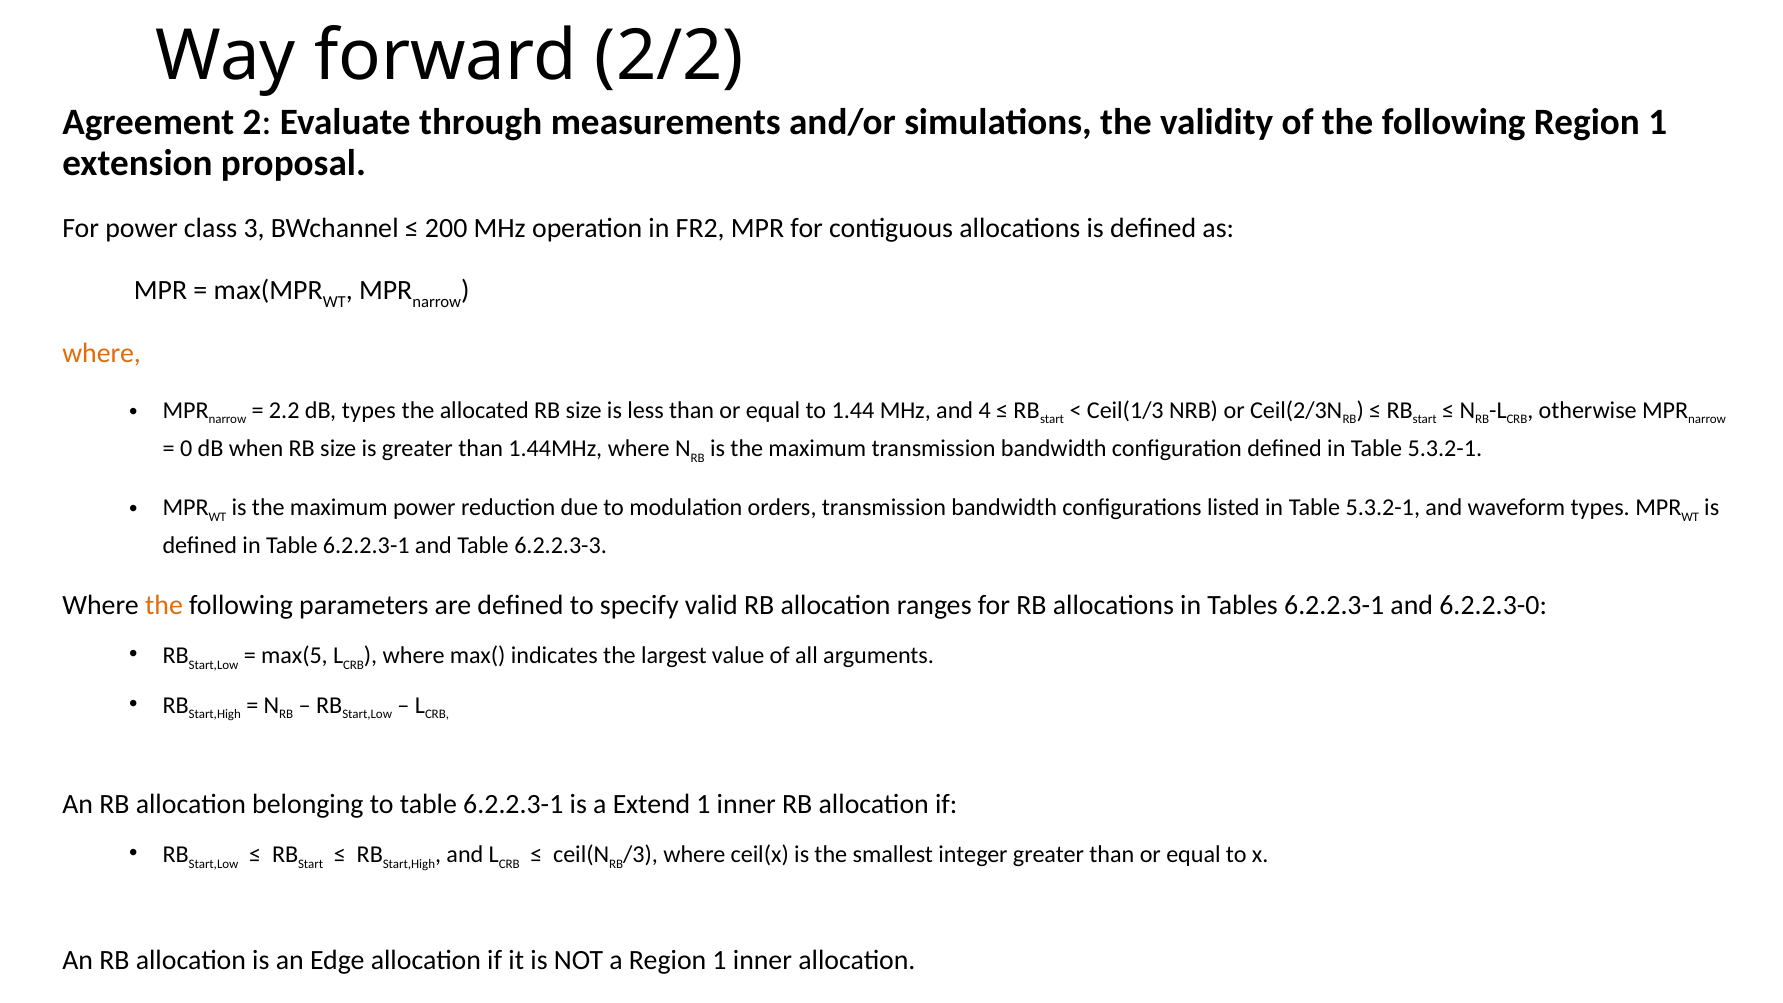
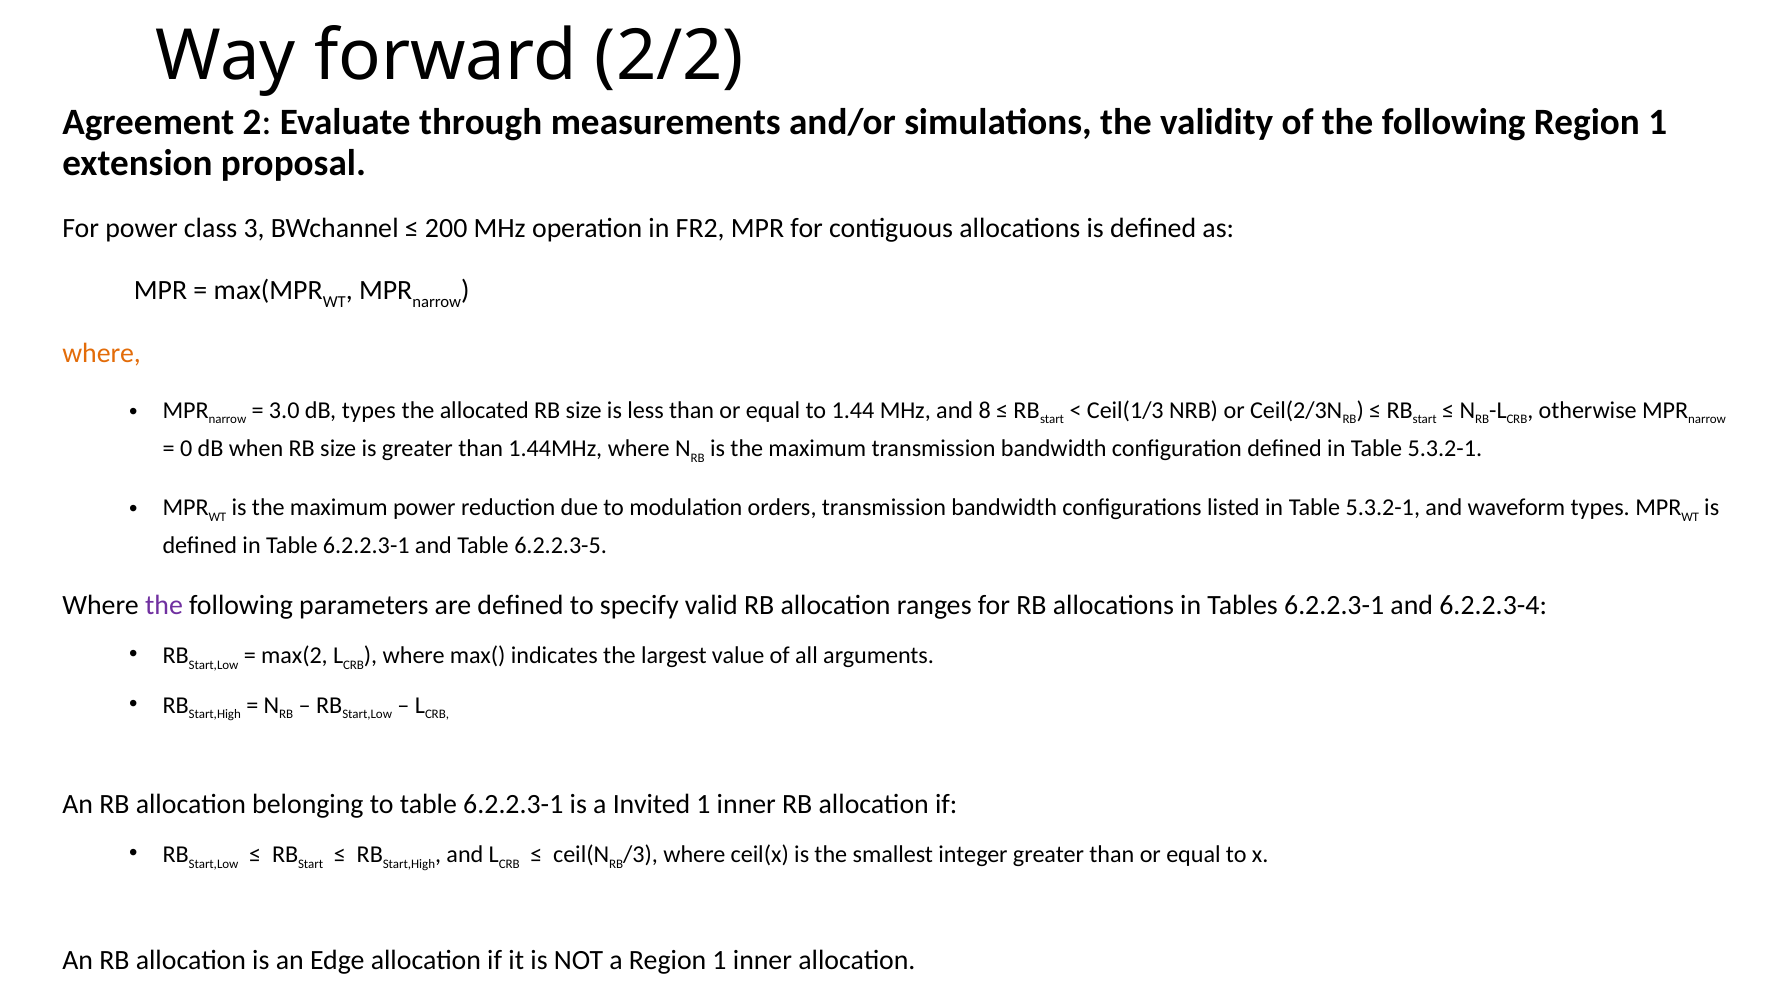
2.2: 2.2 -> 3.0
4: 4 -> 8
6.2.2.3-3: 6.2.2.3-3 -> 6.2.2.3-5
the at (164, 605) colour: orange -> purple
6.2.2.3-0: 6.2.2.3-0 -> 6.2.2.3-4
max(5: max(5 -> max(2
Extend: Extend -> Invited
